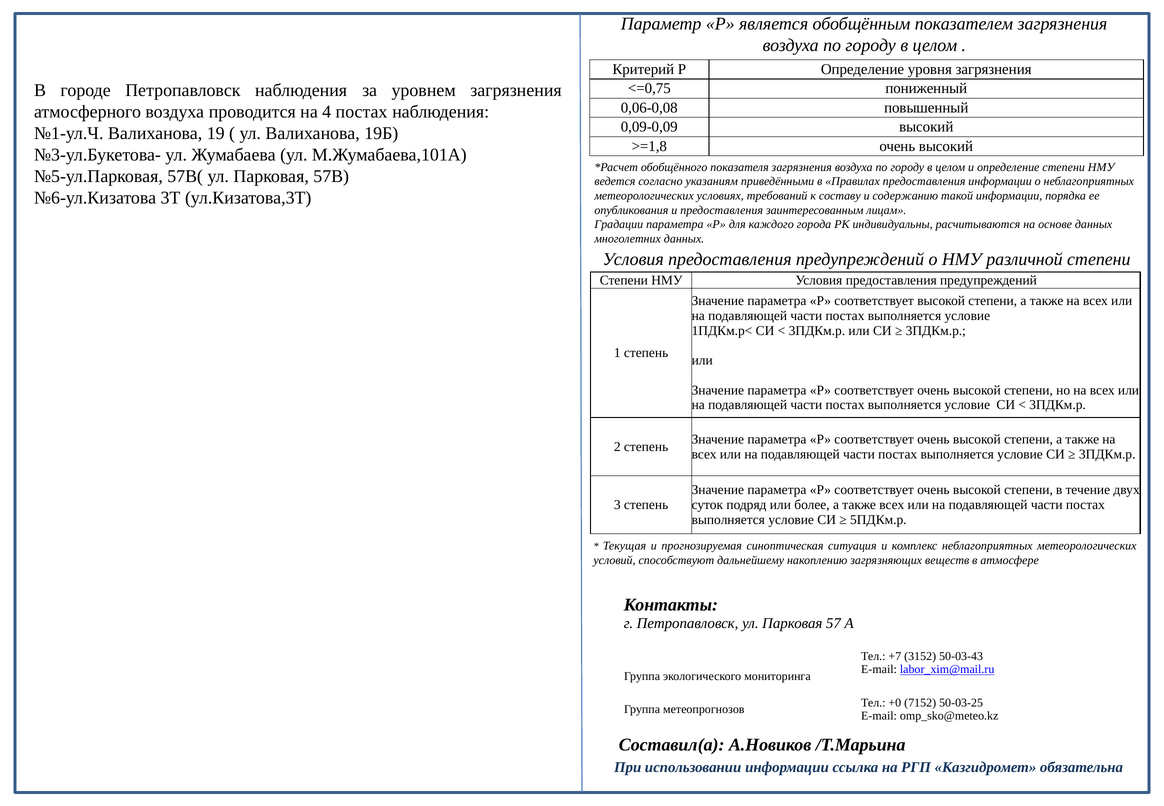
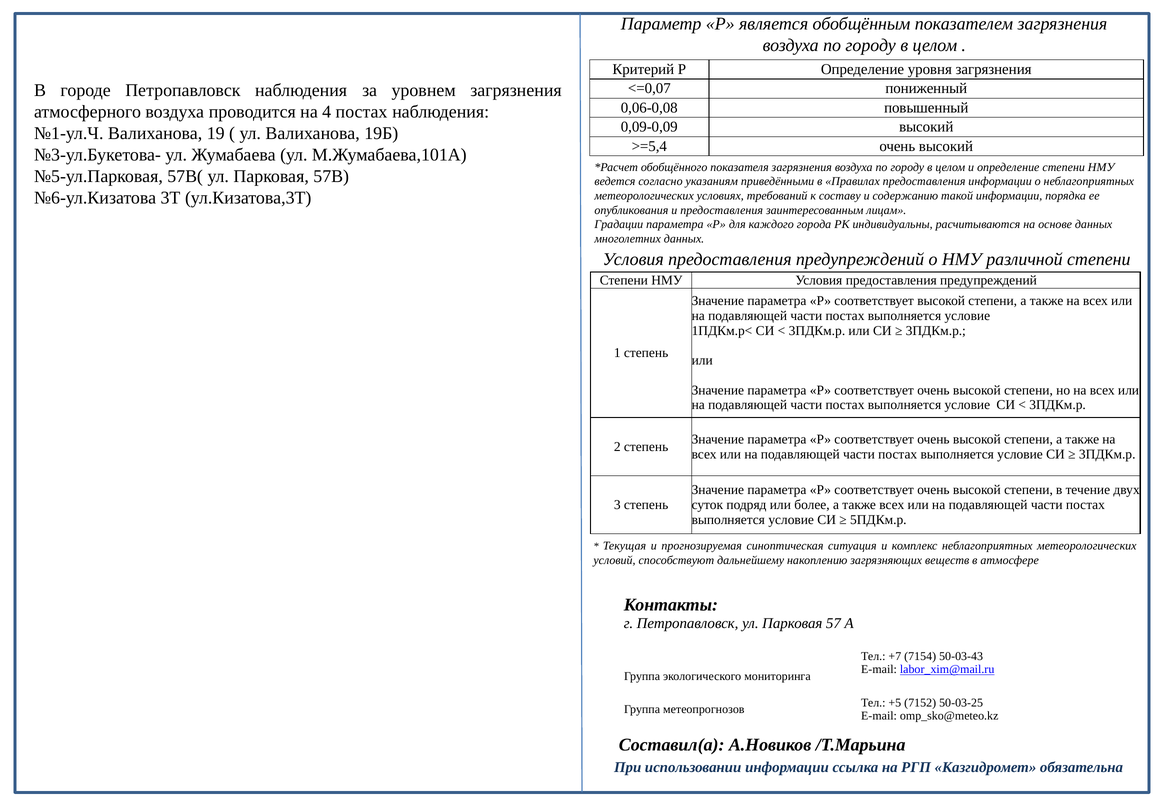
<=0,75: <=0,75 -> <=0,07
>=1,8: >=1,8 -> >=5,4
3152: 3152 -> 7154
+0: +0 -> +5
